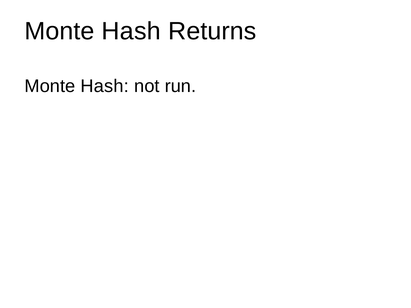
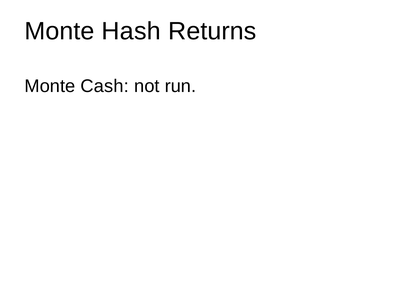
Hash at (105, 86): Hash -> Cash
